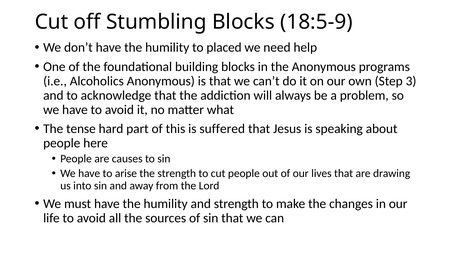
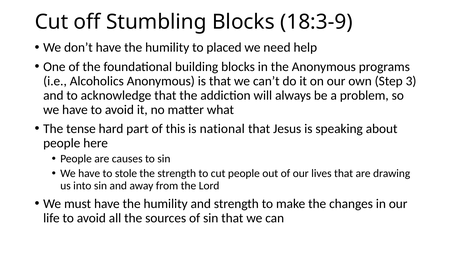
18:5-9: 18:5-9 -> 18:3-9
suffered: suffered -> national
arise: arise -> stole
